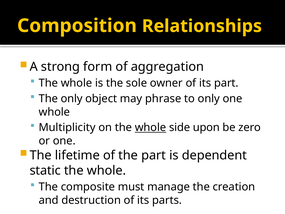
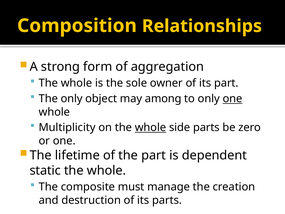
phrase: phrase -> among
one at (233, 99) underline: none -> present
side upon: upon -> parts
